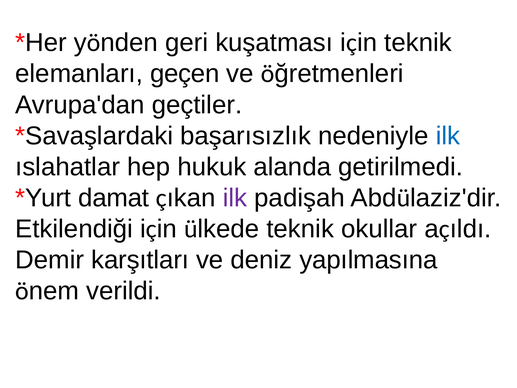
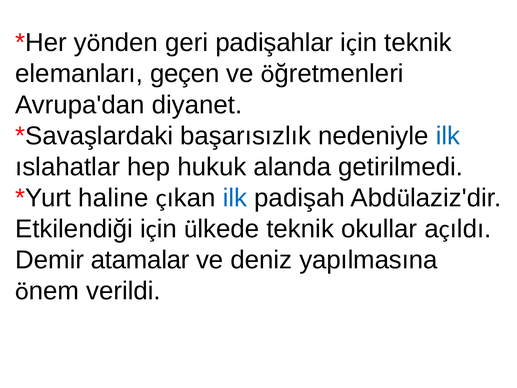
kuşatması: kuşatması -> padişahlar
geçtiler: geçtiler -> diyanet
damat: damat -> haline
ilk at (235, 198) colour: purple -> blue
karşıtları: karşıtları -> atamalar
